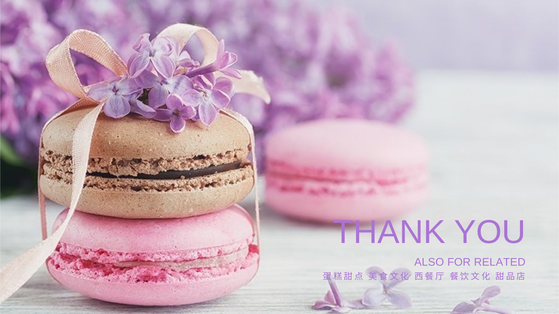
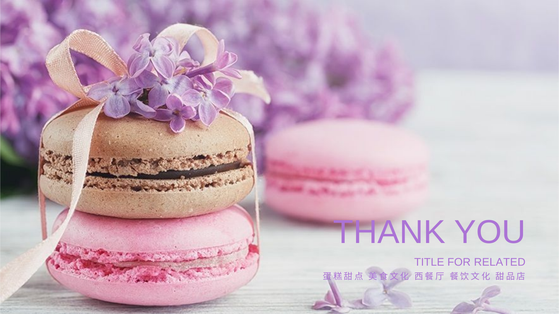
ALSO: ALSO -> TITLE
